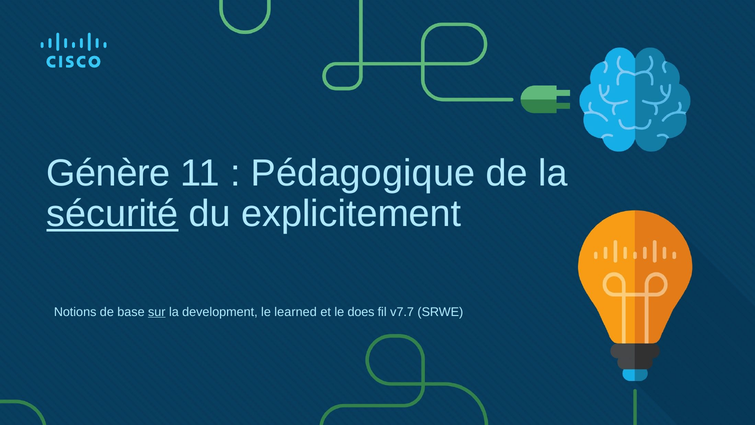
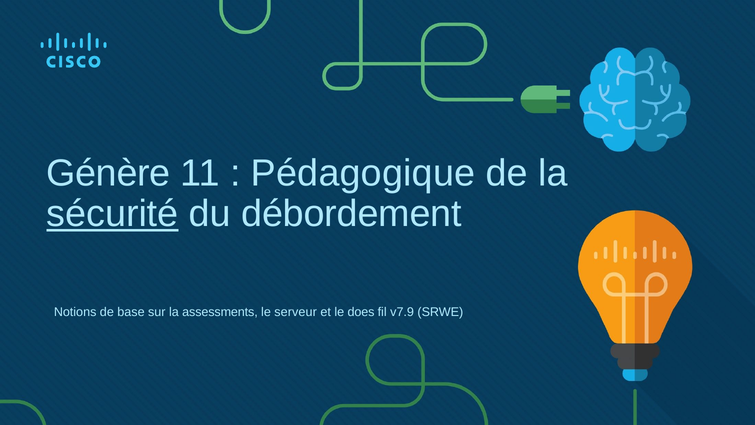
explicitement: explicitement -> débordement
sur underline: present -> none
development: development -> assessments
learned: learned -> serveur
v7.7: v7.7 -> v7.9
